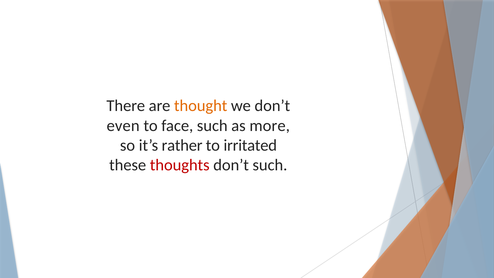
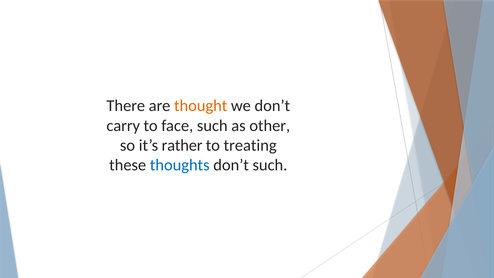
even: even -> carry
more: more -> other
irritated: irritated -> treating
thoughts colour: red -> blue
